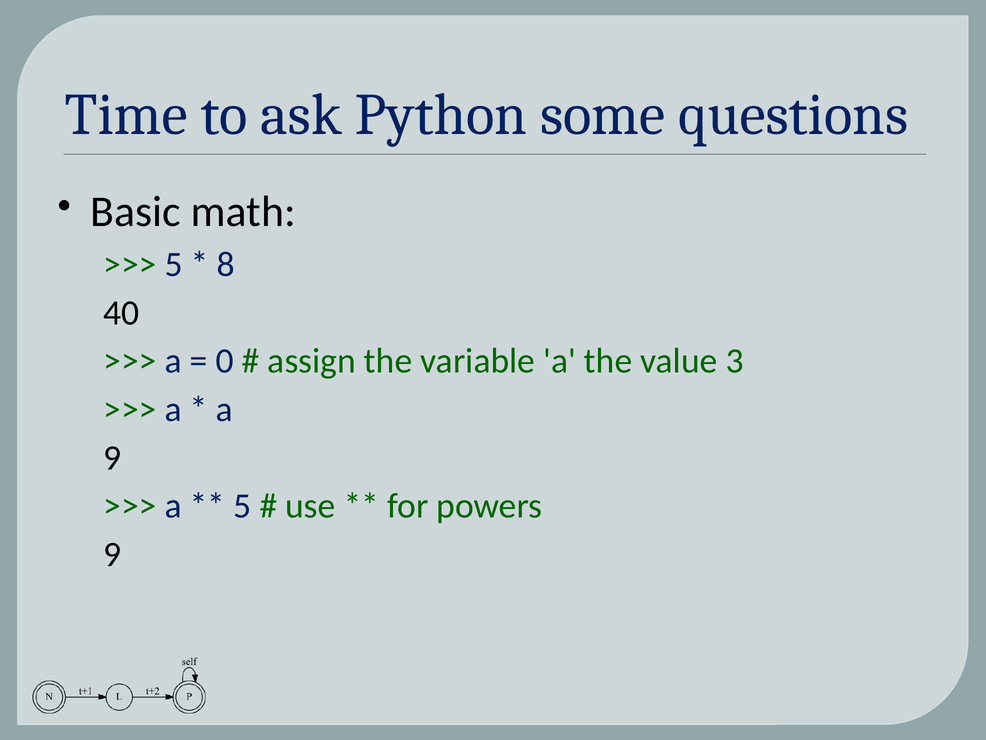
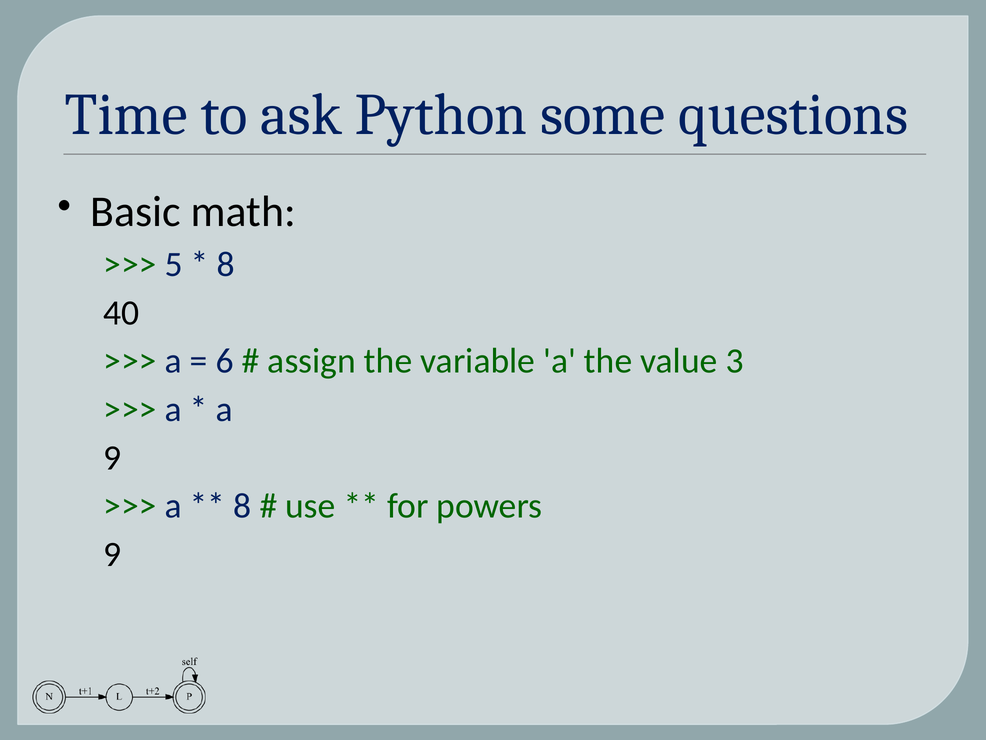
0: 0 -> 6
5 at (242, 506): 5 -> 8
